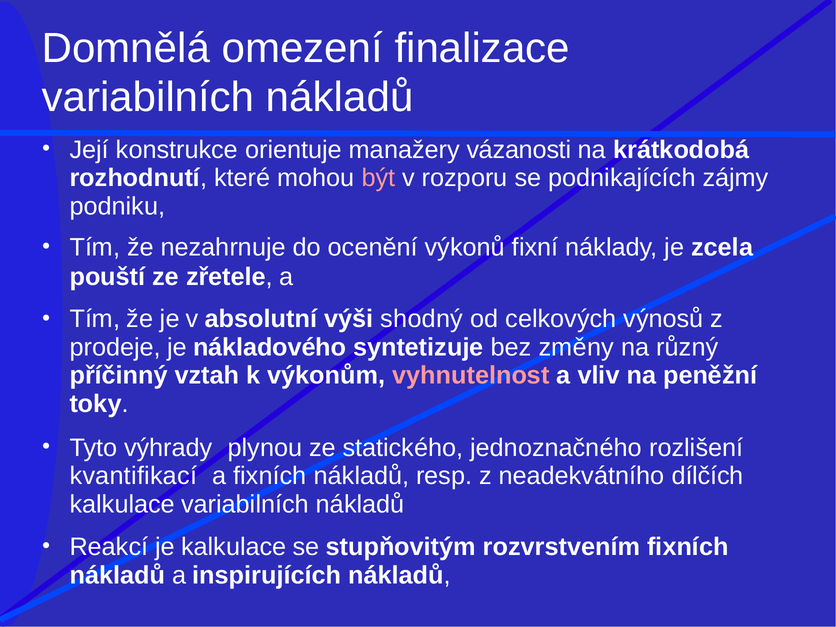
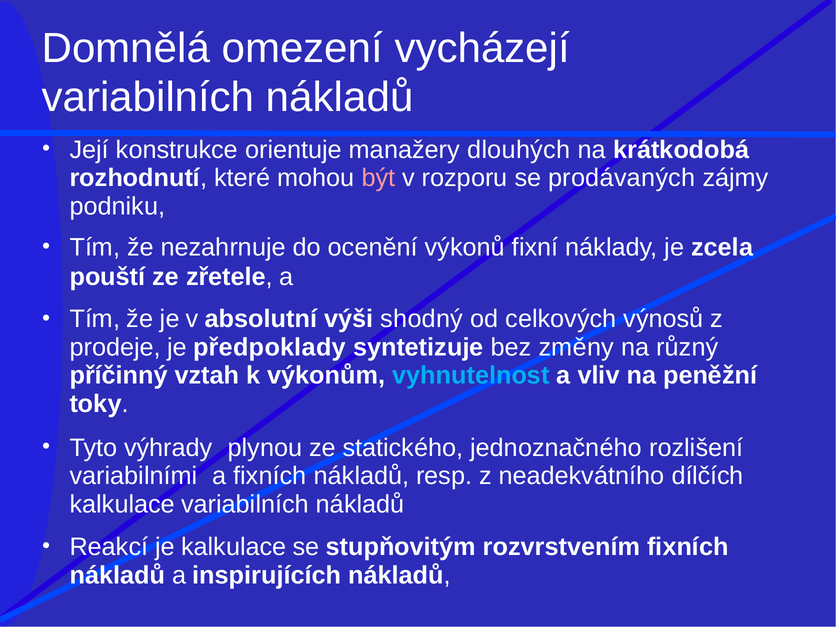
finalizace: finalizace -> vycházejí
vázanosti: vázanosti -> dlouhých
podnikajících: podnikajících -> prodávaných
nákladového: nákladového -> předpoklady
vyhnutelnost colour: pink -> light blue
kvantifikací: kvantifikací -> variabilními
